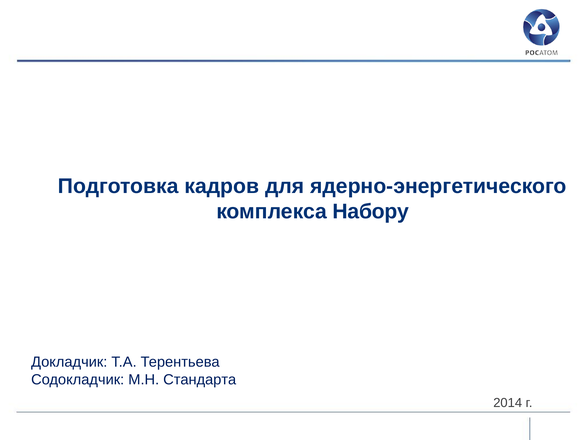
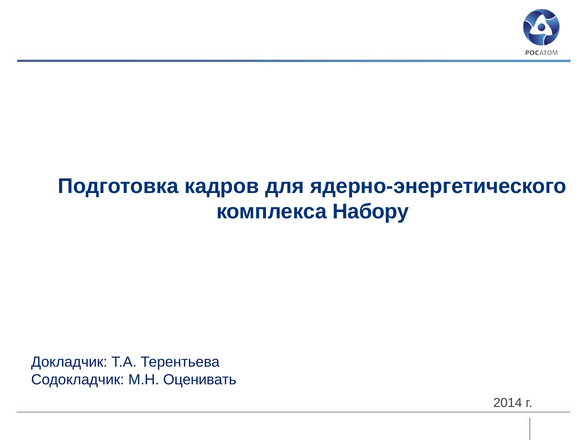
Стандарта: Стандарта -> Оценивать
